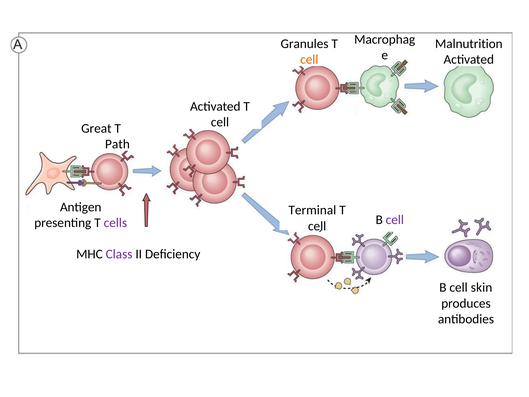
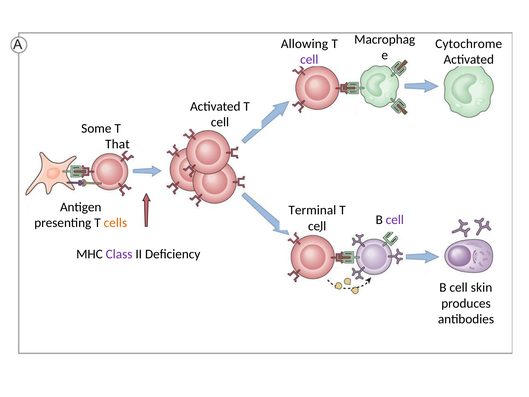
Granules: Granules -> Allowing
Malnutrition: Malnutrition -> Cytochrome
cell at (309, 59) colour: orange -> purple
Great: Great -> Some
Path: Path -> That
cells colour: purple -> orange
